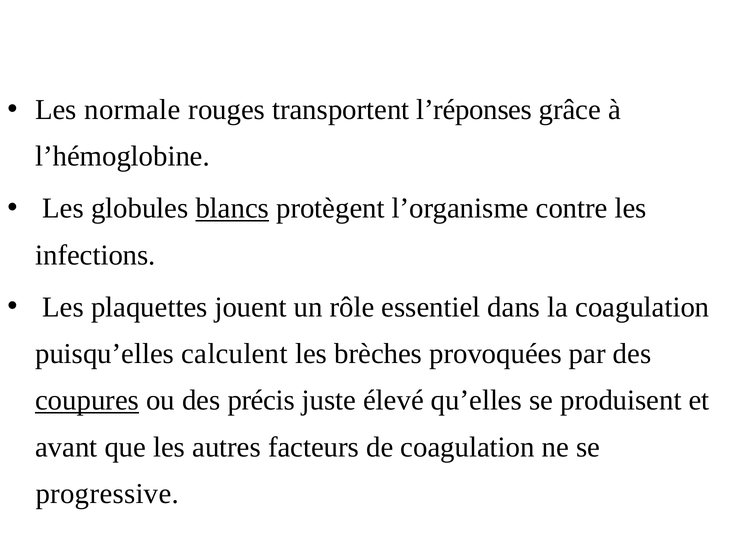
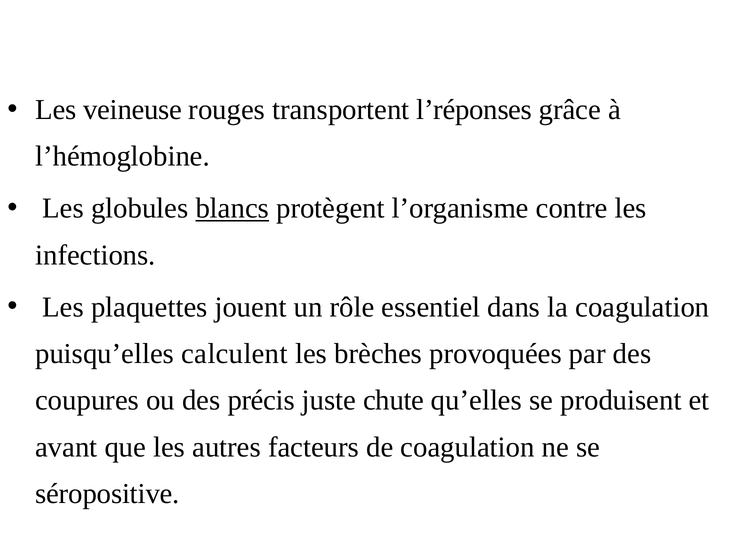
normale: normale -> veineuse
coupures underline: present -> none
élevé: élevé -> chute
progressive: progressive -> séropositive
